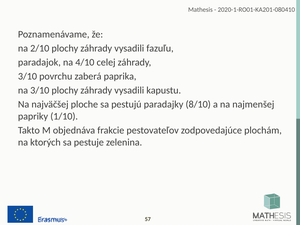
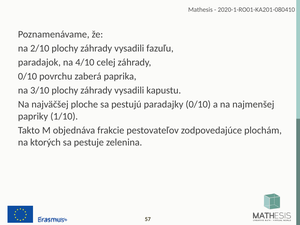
3/10 at (27, 76): 3/10 -> 0/10
paradajky 8/10: 8/10 -> 0/10
